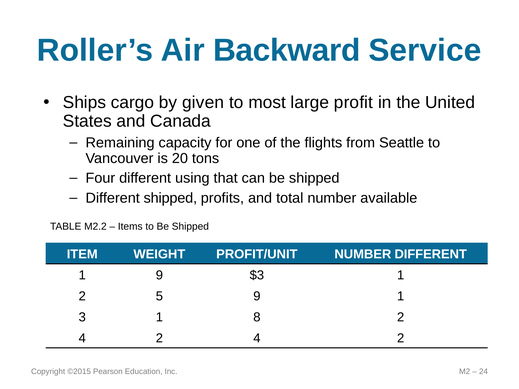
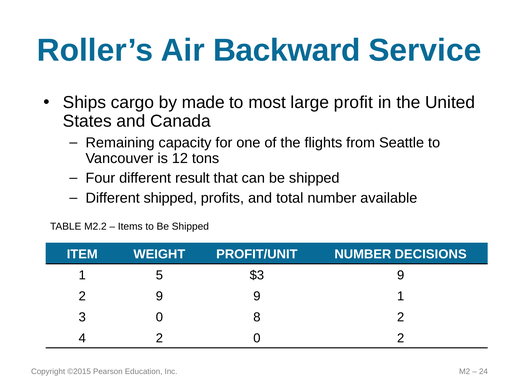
given: given -> made
20: 20 -> 12
using: using -> result
NUMBER DIFFERENT: DIFFERENT -> DECISIONS
1 9: 9 -> 5
$3 1: 1 -> 9
2 5: 5 -> 9
3 1: 1 -> 0
4 2 4: 4 -> 0
